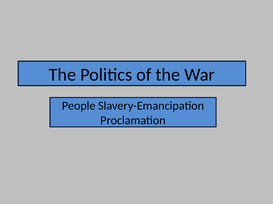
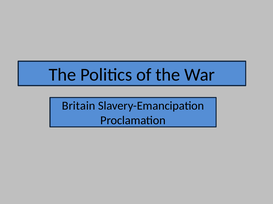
People: People -> Britain
